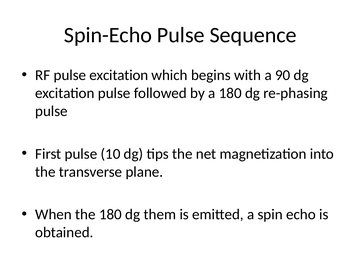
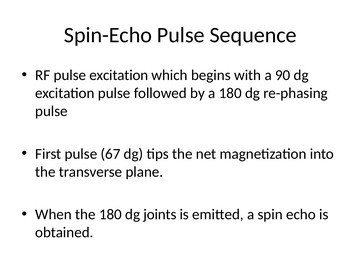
10: 10 -> 67
them: them -> joints
